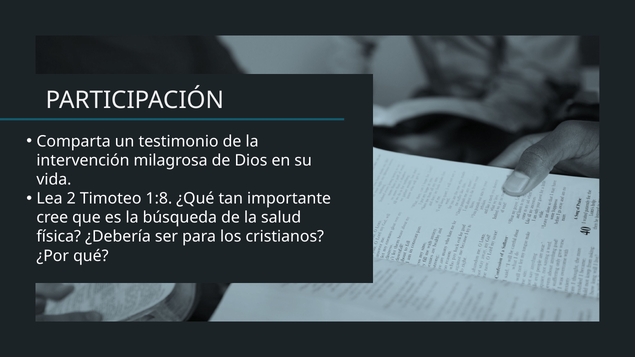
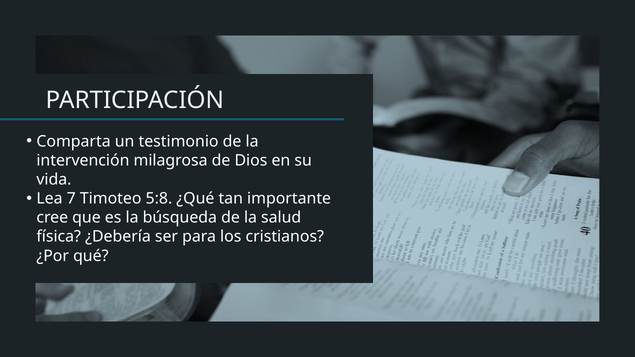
2: 2 -> 7
1:8: 1:8 -> 5:8
